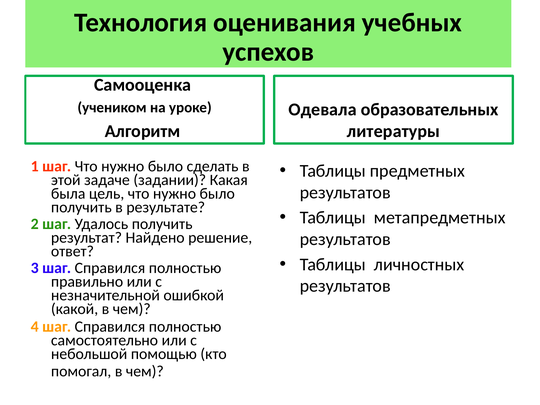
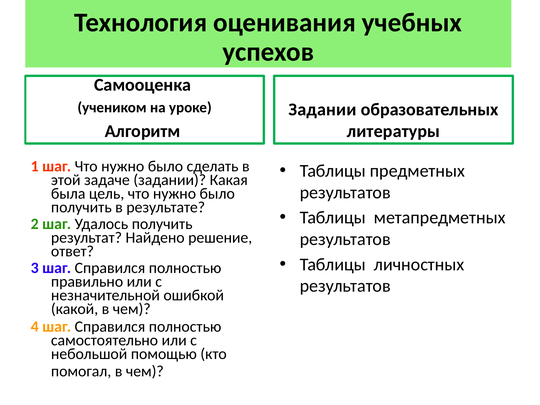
Одевала at (323, 110): Одевала -> Задании
